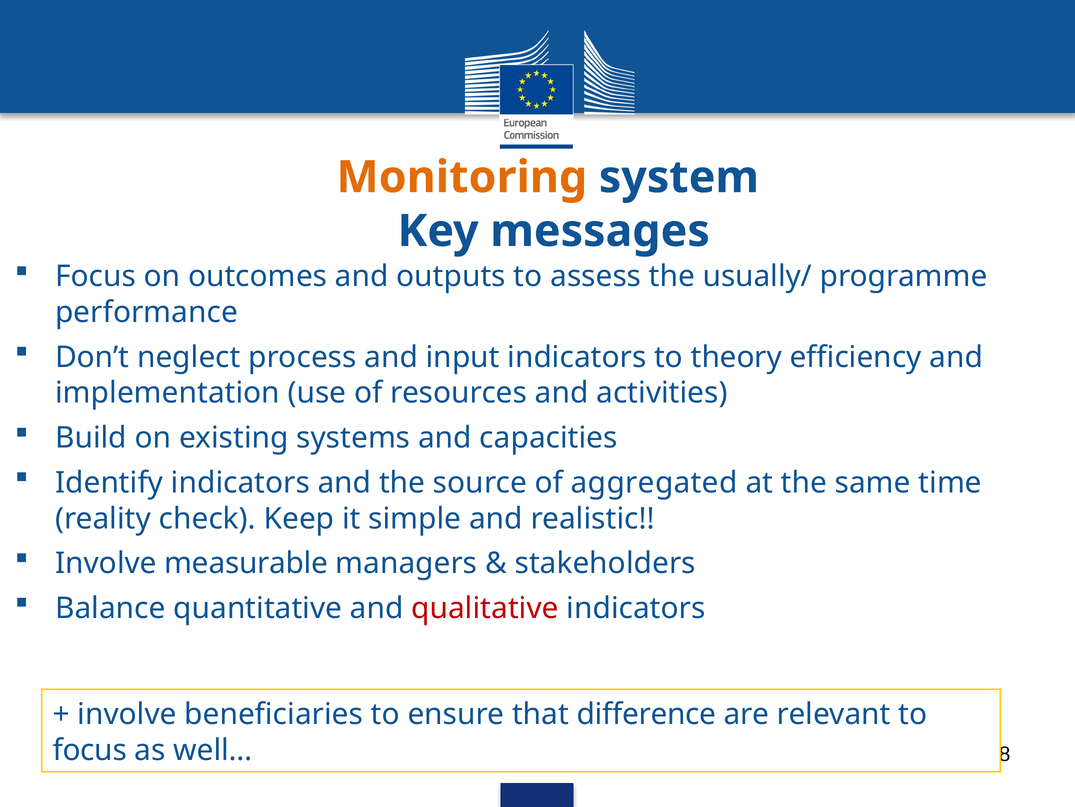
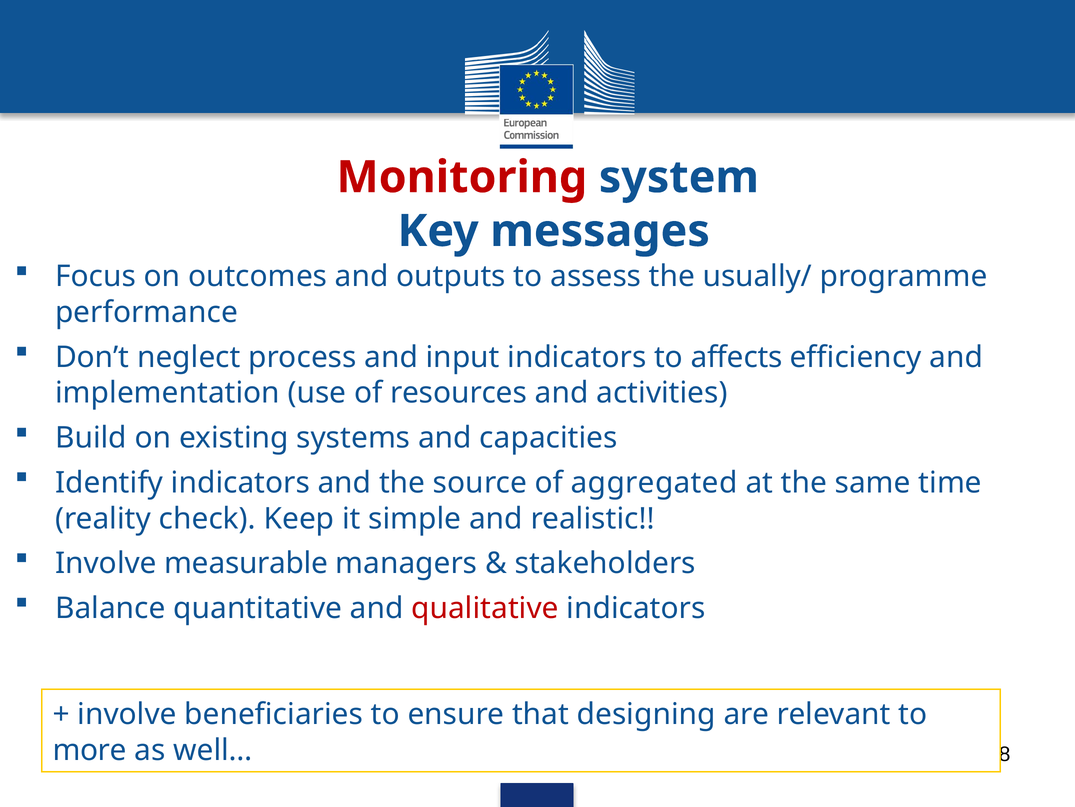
Monitoring colour: orange -> red
theory: theory -> affects
difference: difference -> designing
focus at (90, 750): focus -> more
